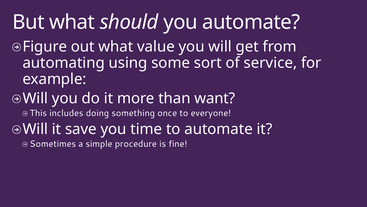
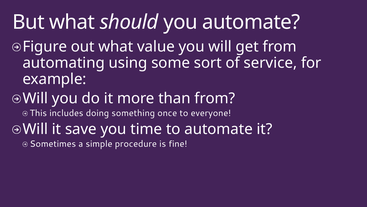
than want: want -> from
